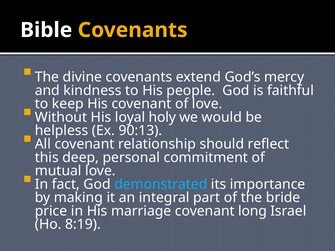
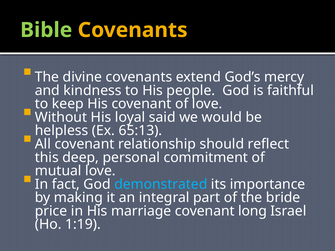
Bible colour: white -> light green
holy: holy -> said
90:13: 90:13 -> 65:13
8:19: 8:19 -> 1:19
